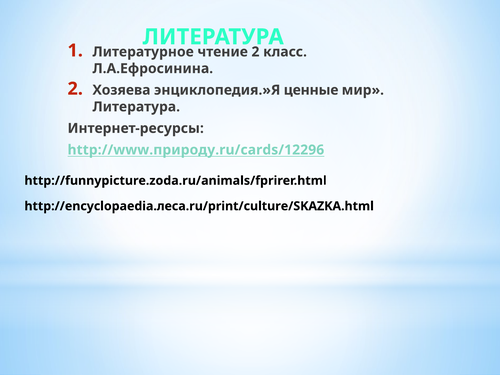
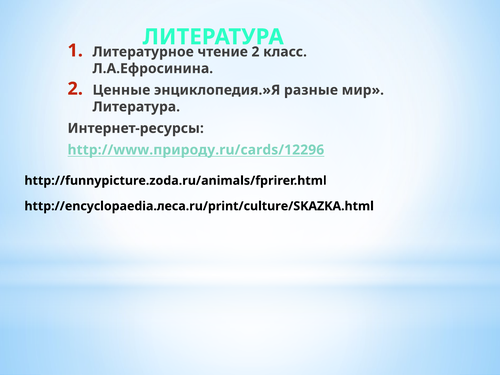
Хозяева: Хозяева -> Ценные
ценные: ценные -> разные
